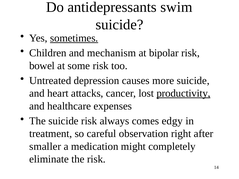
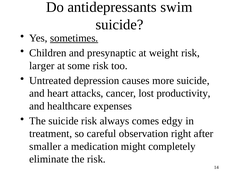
mechanism: mechanism -> presynaptic
bipolar: bipolar -> weight
bowel: bowel -> larger
productivity underline: present -> none
